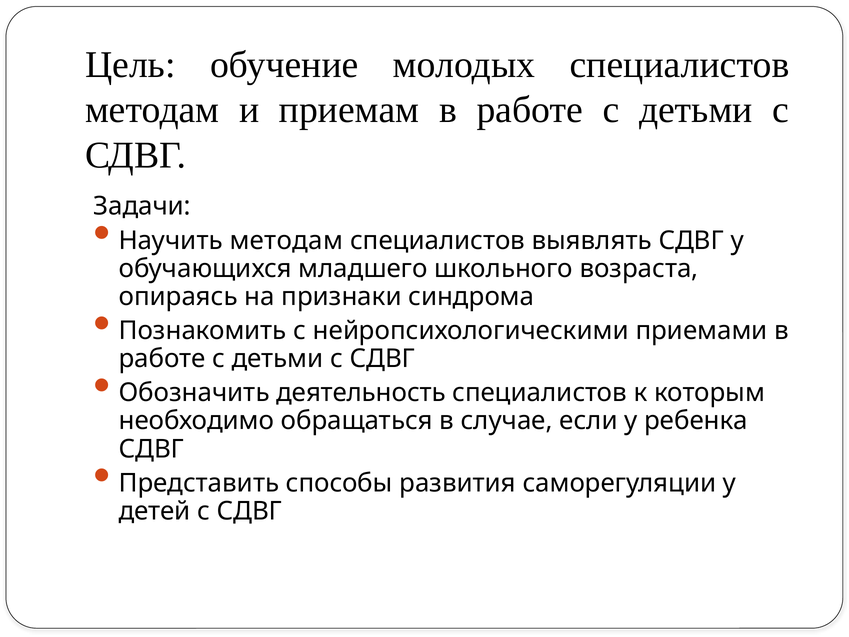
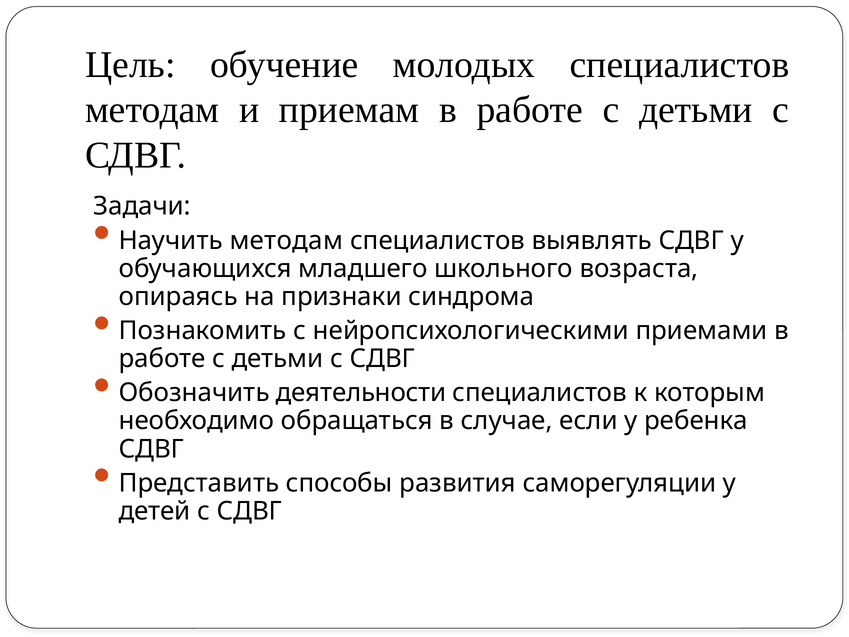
деятельность: деятельность -> деятельности
